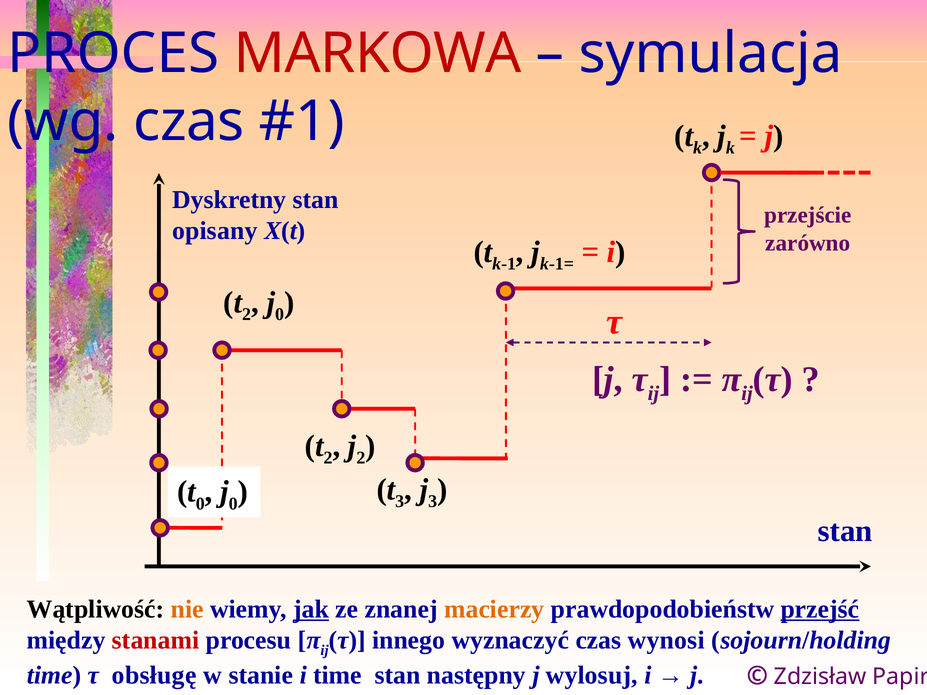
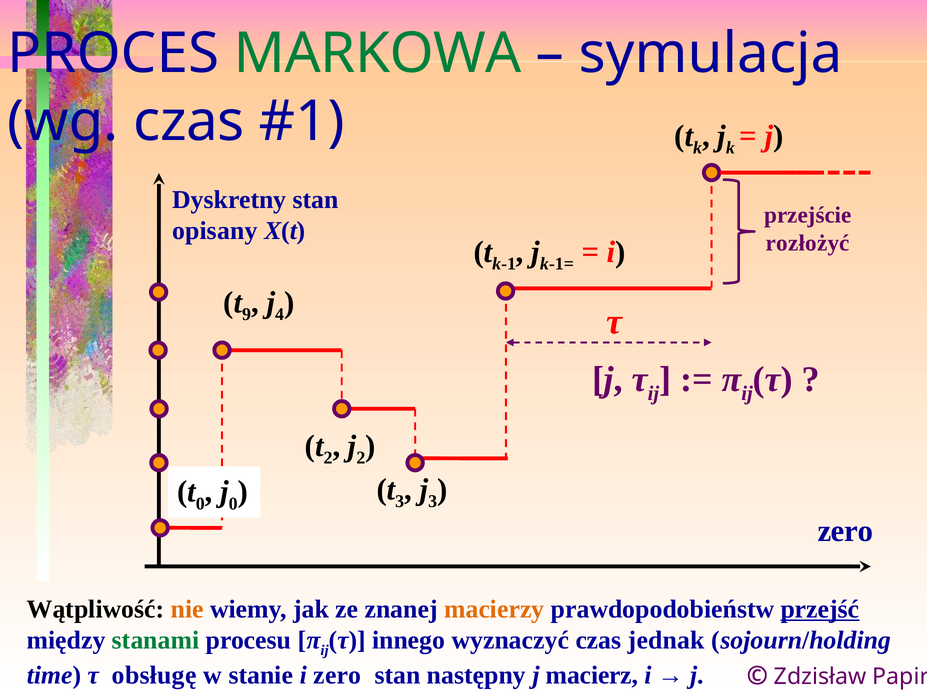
MARKOWA colour: red -> green
zarówno: zarówno -> rozłożyć
2 at (247, 315): 2 -> 9
0 at (280, 315): 0 -> 4
stan at (845, 531): stan -> zero
jak underline: present -> none
stanami colour: red -> green
wynosi: wynosi -> jednak
i time: time -> zero
wylosuj: wylosuj -> macierz
